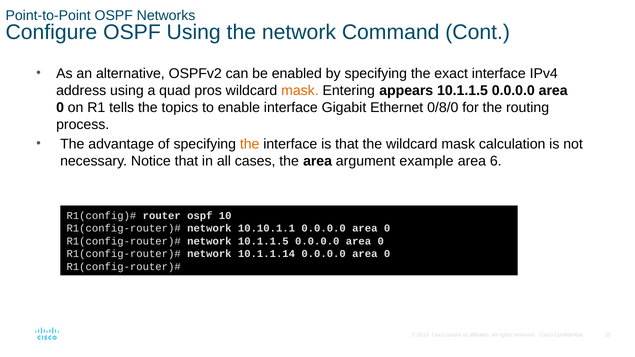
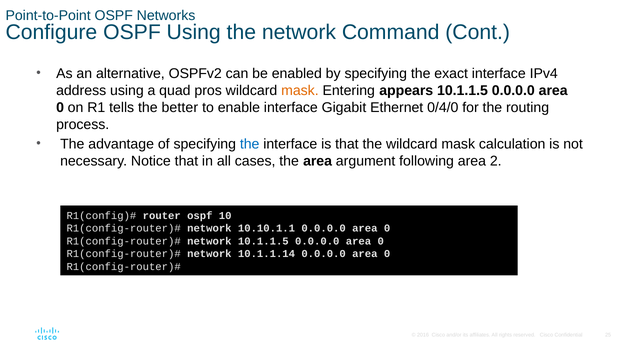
topics: topics -> better
0/8/0: 0/8/0 -> 0/4/0
the at (250, 144) colour: orange -> blue
example: example -> following
6: 6 -> 2
